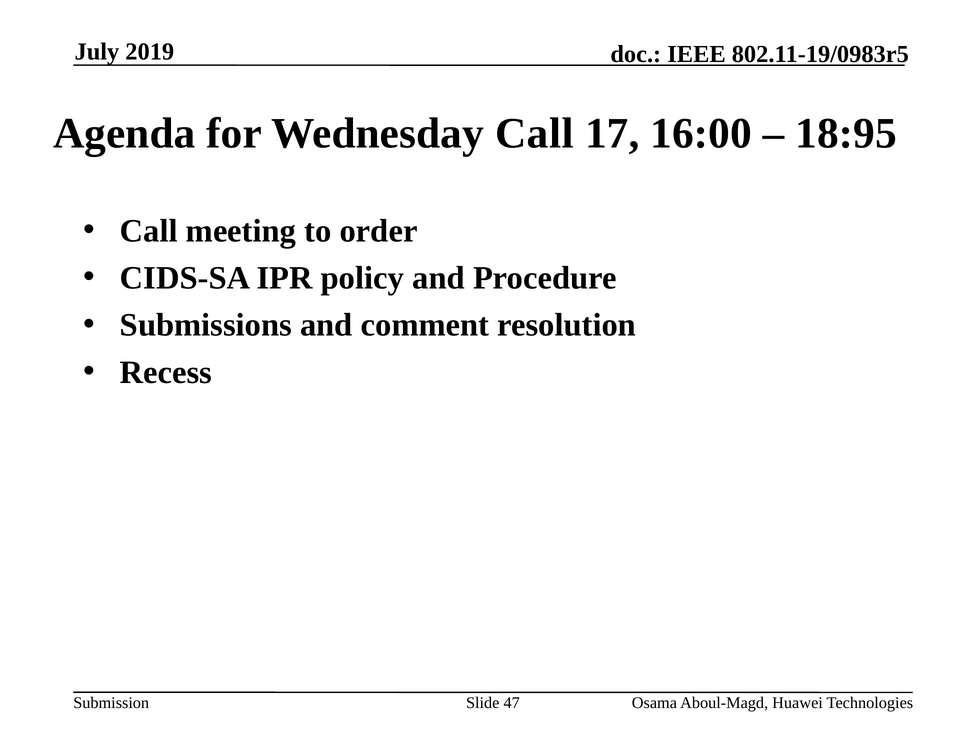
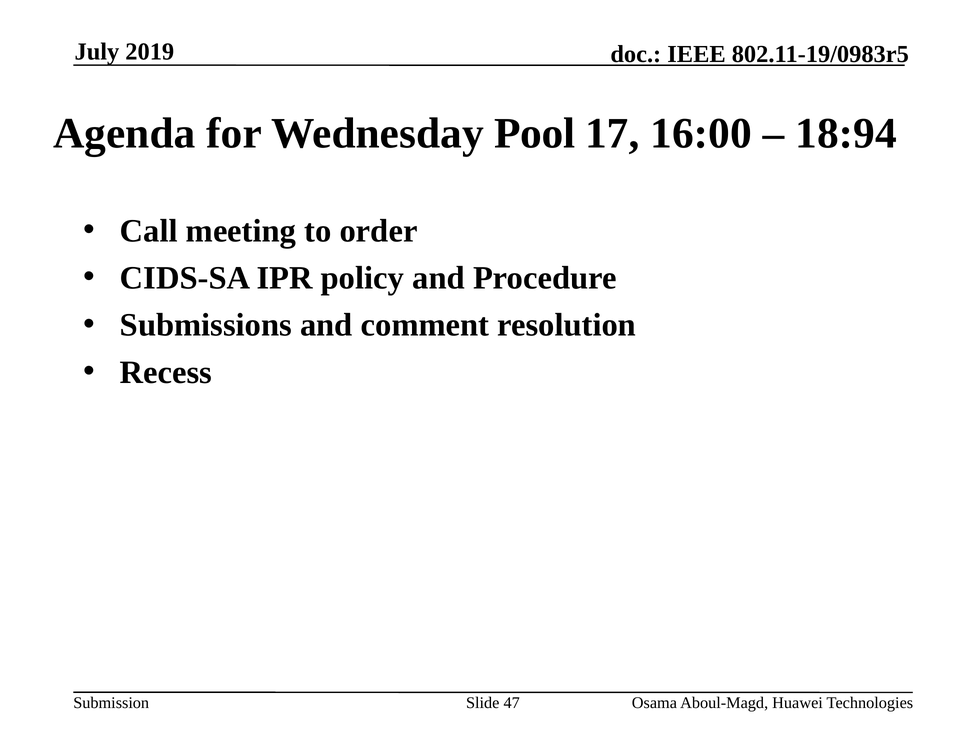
Wednesday Call: Call -> Pool
18:95: 18:95 -> 18:94
